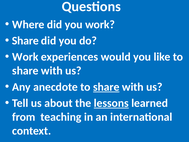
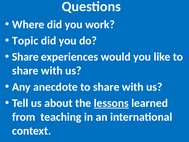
Share at (25, 41): Share -> Topic
Work at (25, 57): Work -> Share
share at (106, 87) underline: present -> none
